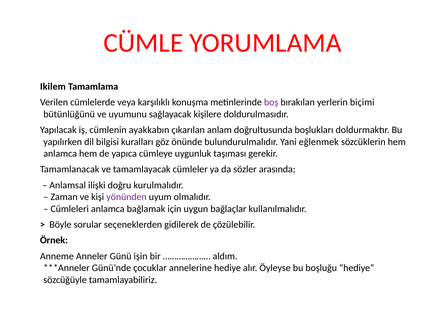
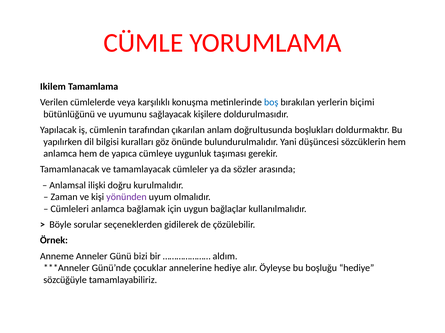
boş colour: purple -> blue
ayakkabın: ayakkabın -> tarafından
eğlenmek: eğlenmek -> düşüncesi
işin: işin -> bizi
